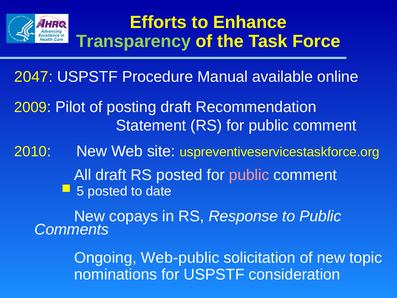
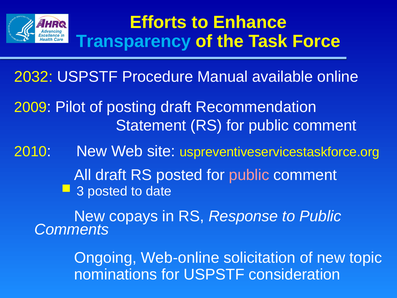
Transparency colour: light green -> light blue
2047: 2047 -> 2032
5: 5 -> 3
Web-public: Web-public -> Web-online
